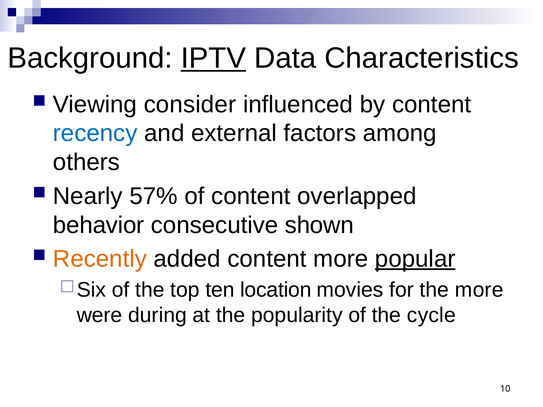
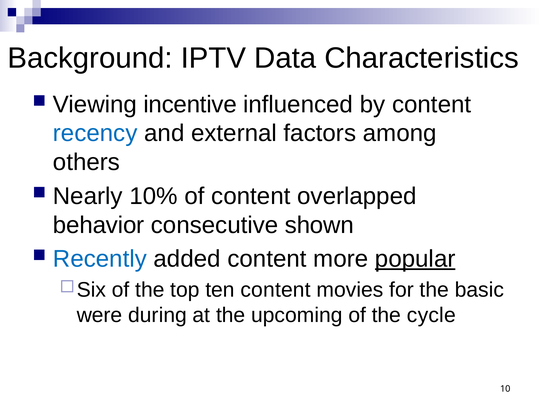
IPTV underline: present -> none
consider: consider -> incentive
57%: 57% -> 10%
Recently colour: orange -> blue
ten location: location -> content
the more: more -> basic
popularity: popularity -> upcoming
